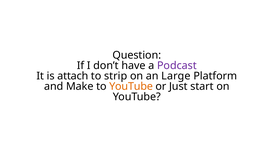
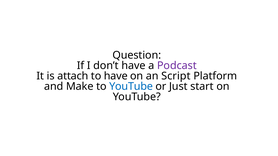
to strip: strip -> have
Large: Large -> Script
YouTube at (131, 87) colour: orange -> blue
